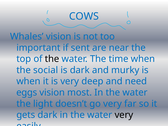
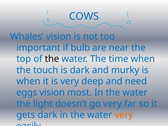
sent: sent -> bulb
social: social -> touch
very at (124, 115) colour: black -> orange
